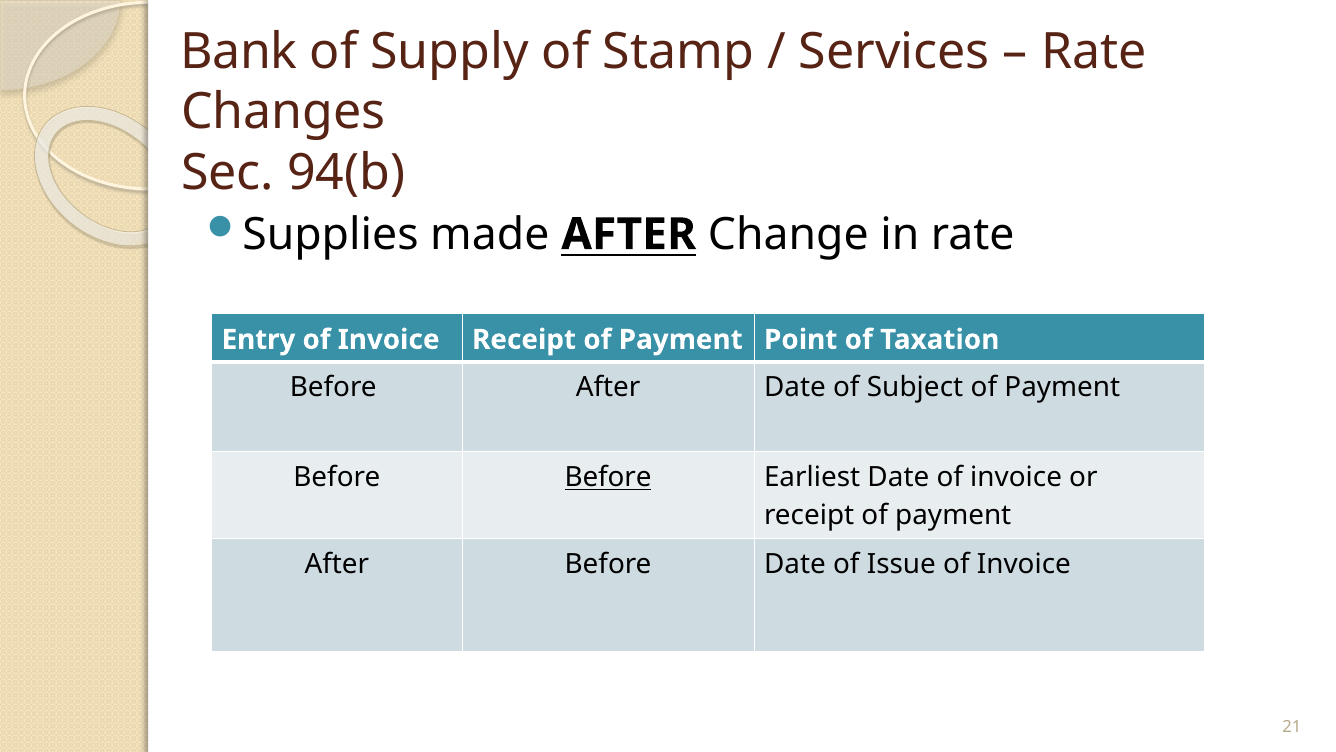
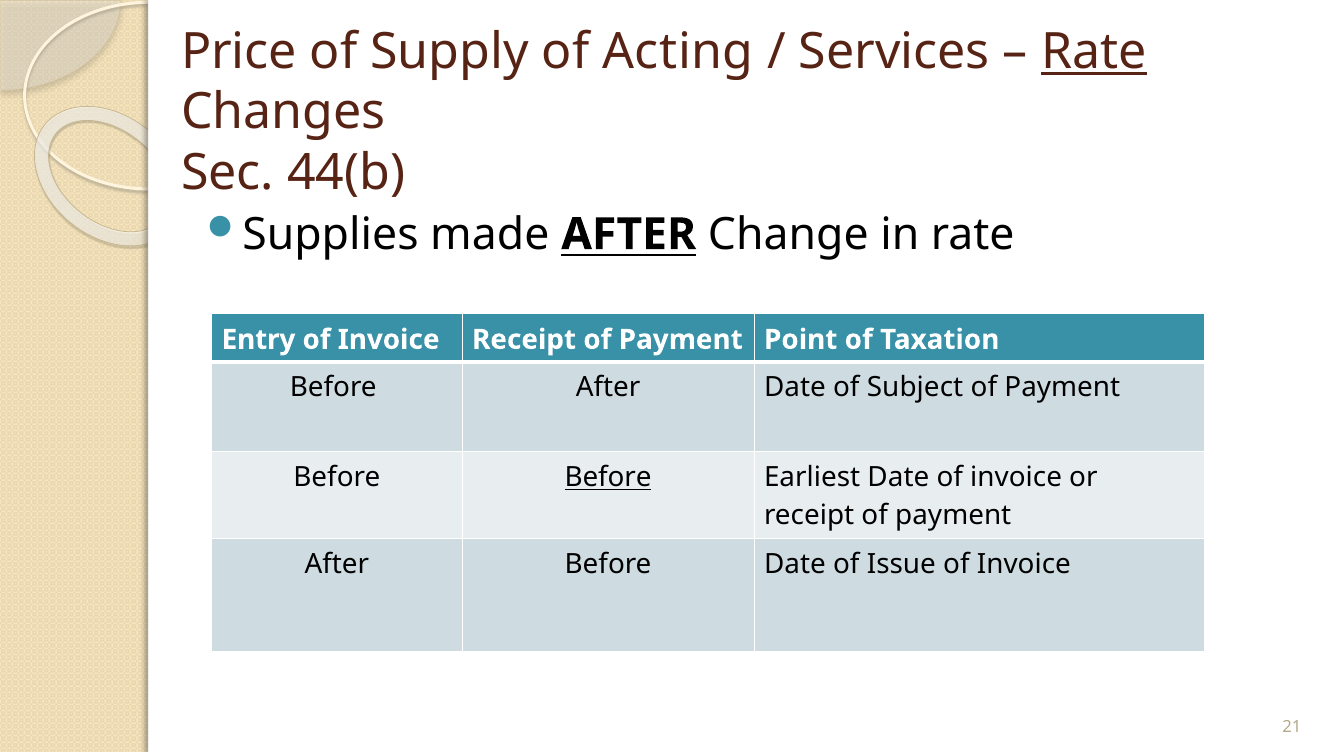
Bank: Bank -> Price
Stamp: Stamp -> Acting
Rate at (1094, 52) underline: none -> present
94(b: 94(b -> 44(b
